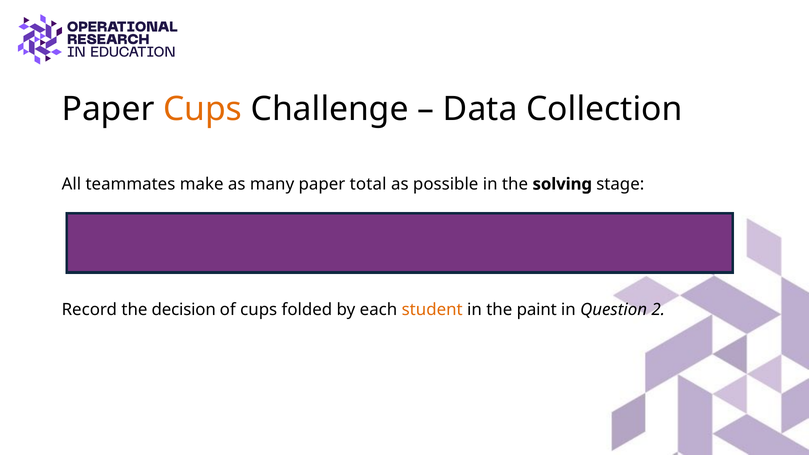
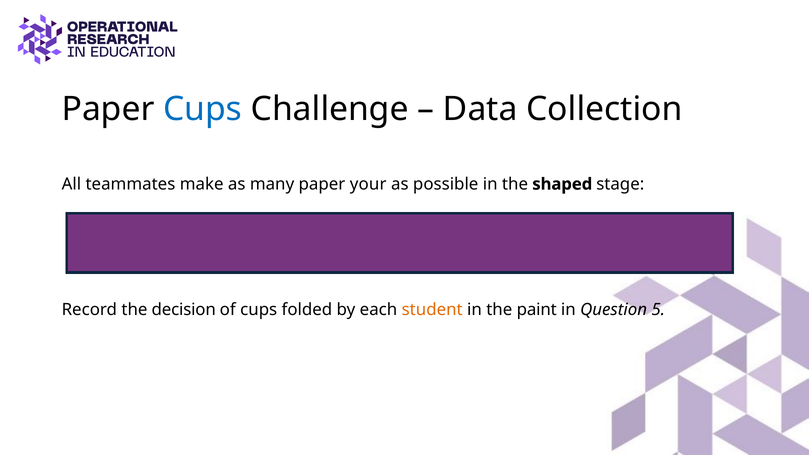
Cups at (203, 109) colour: orange -> blue
total: total -> your
solving: solving -> shaped
2: 2 -> 5
